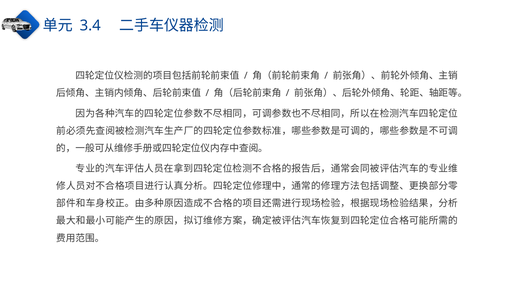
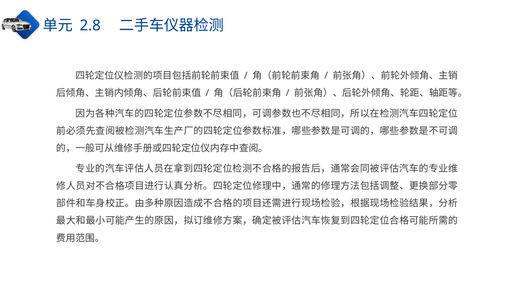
3.4: 3.4 -> 2.8
